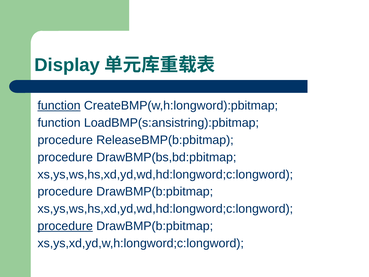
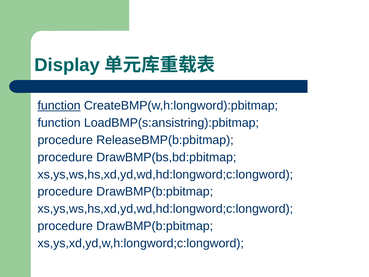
procedure at (65, 226) underline: present -> none
